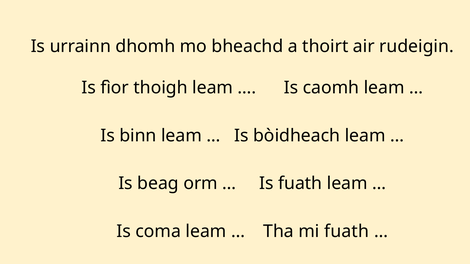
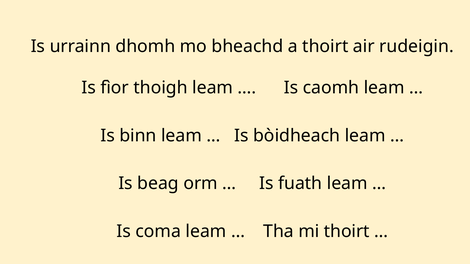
mi fuath: fuath -> thoirt
